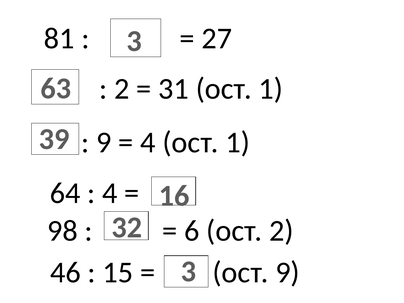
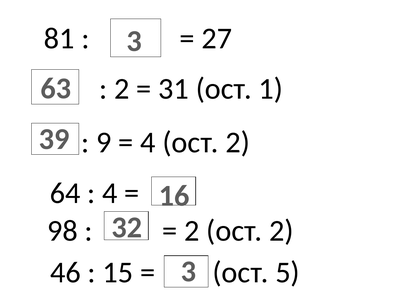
4 ост 1: 1 -> 2
6 at (192, 231): 6 -> 2
ост 9: 9 -> 5
